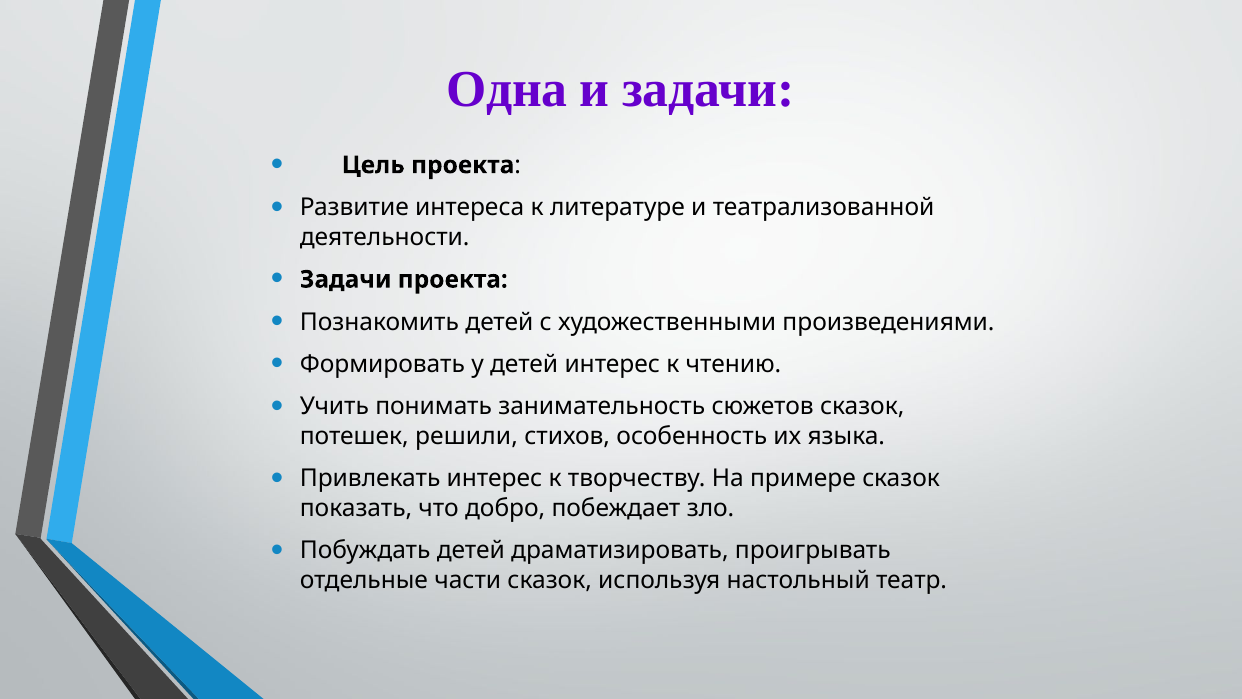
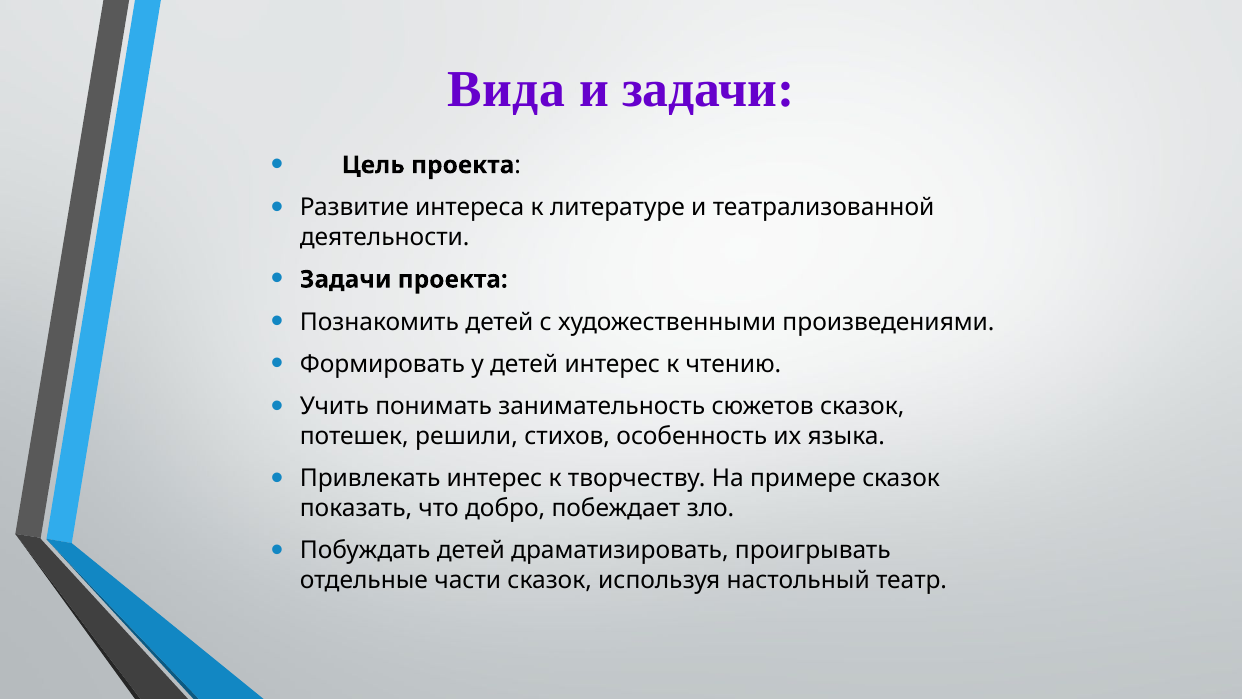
Одна: Одна -> Вида
